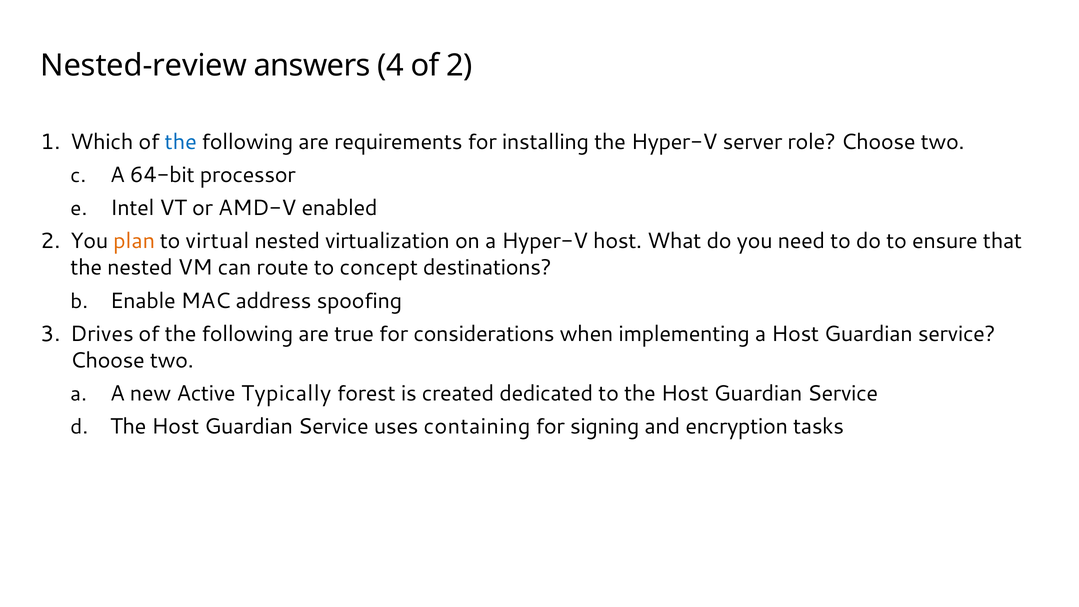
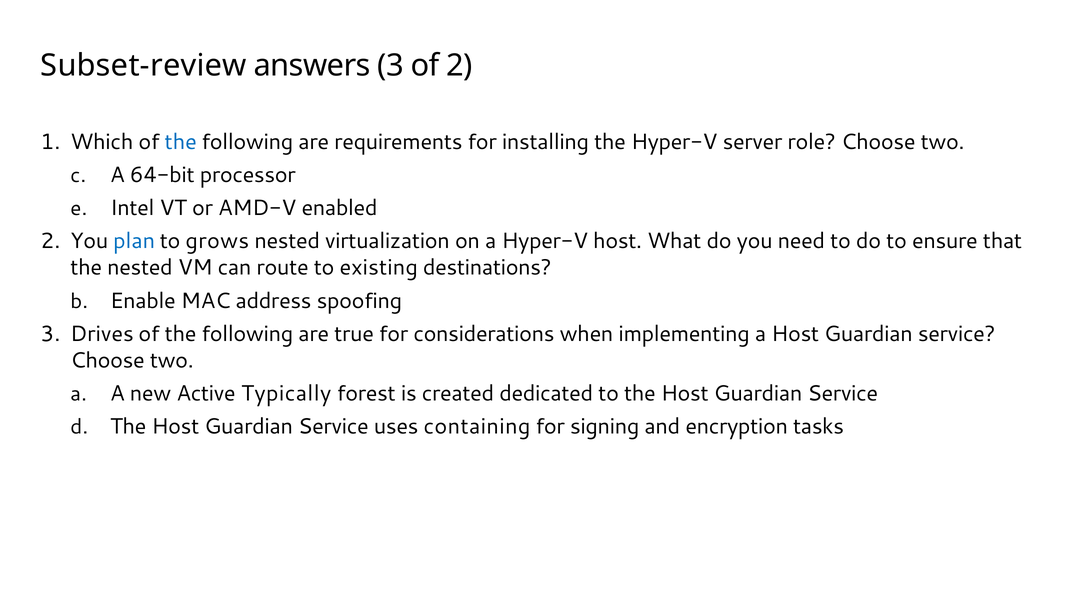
Nested-review: Nested-review -> Subset-review
answers 4: 4 -> 3
plan colour: orange -> blue
virtual: virtual -> grows
concept: concept -> existing
